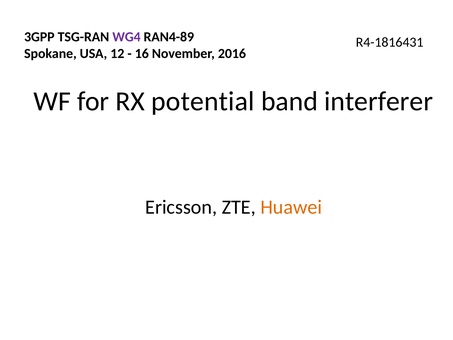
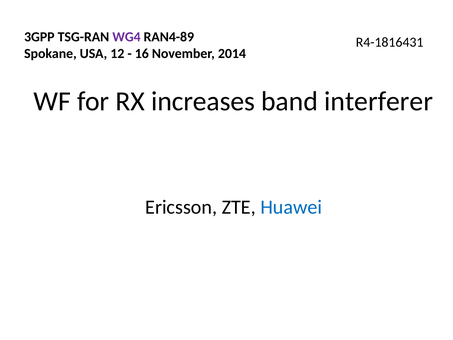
2016: 2016 -> 2014
potential: potential -> increases
Huawei colour: orange -> blue
